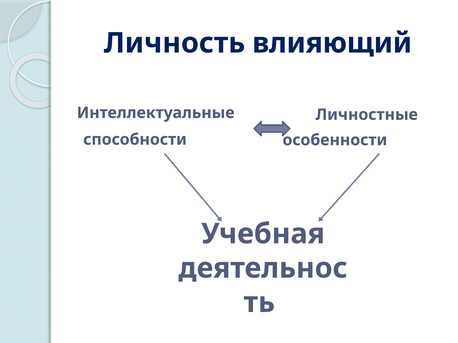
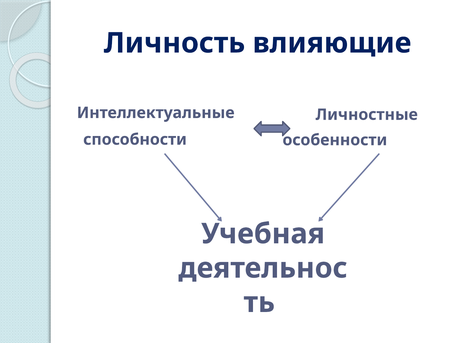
влияющий: влияющий -> влияющие
